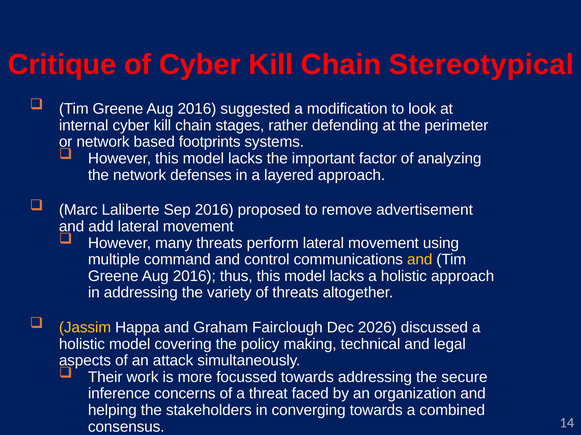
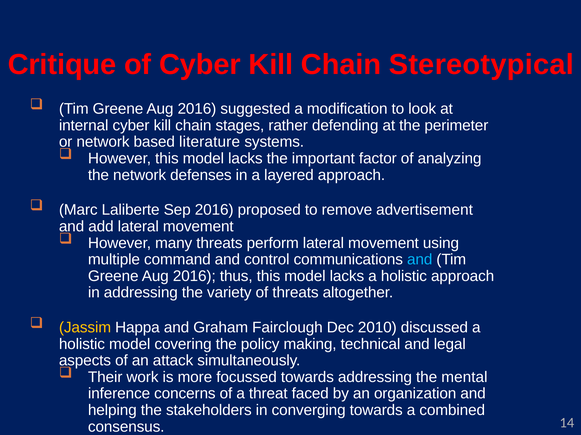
footprints: footprints -> literature
and at (420, 260) colour: yellow -> light blue
2026: 2026 -> 2010
secure: secure -> mental
